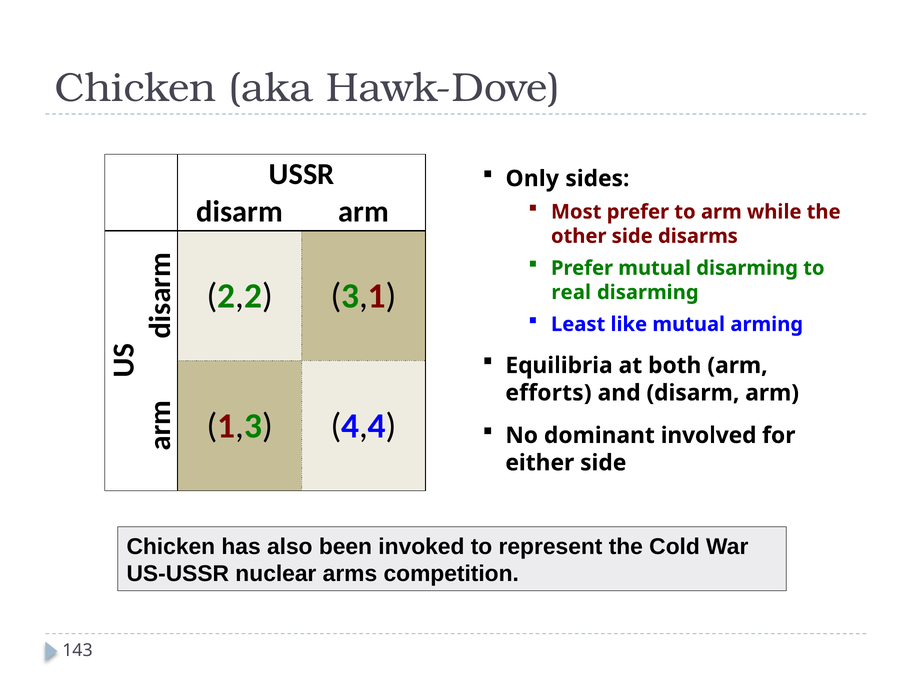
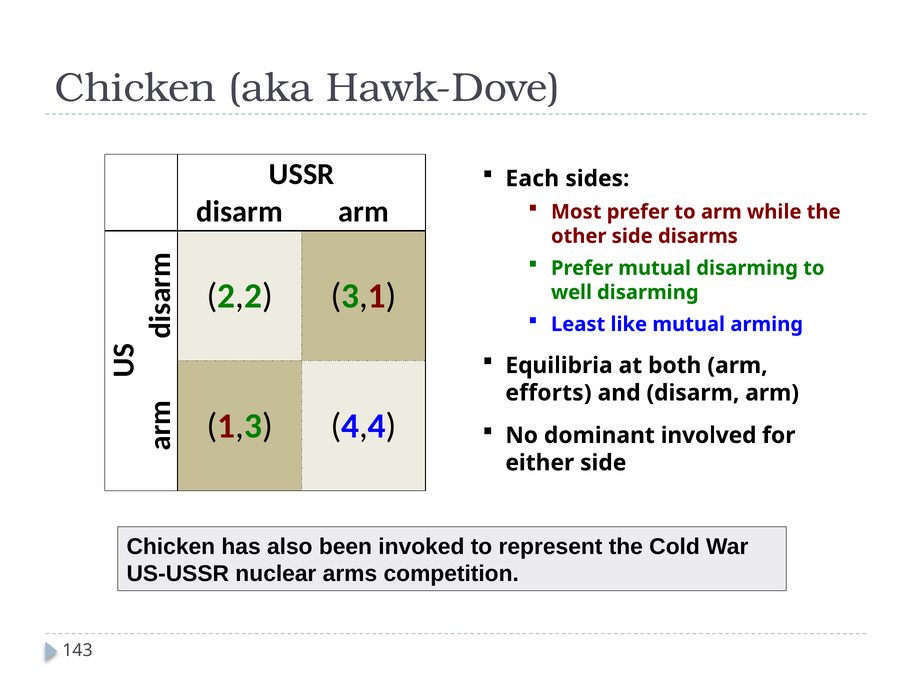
Only: Only -> Each
real: real -> well
